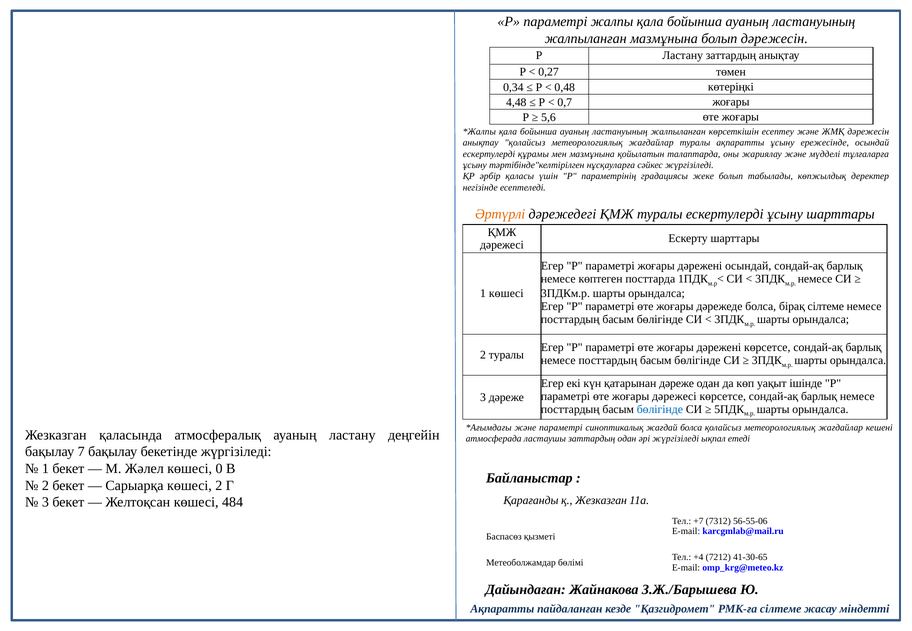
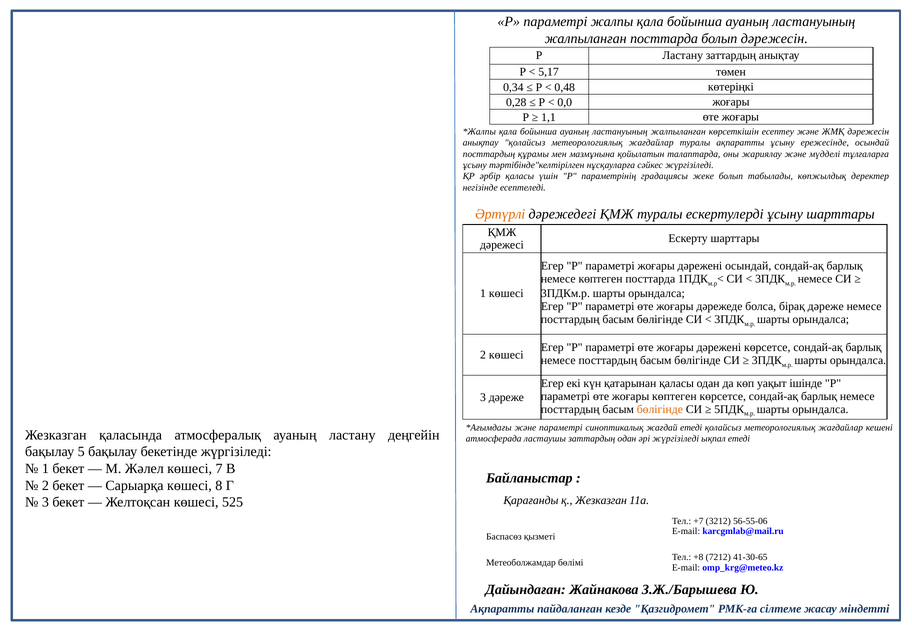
жалпыланған мазмұнына: мазмұнына -> посттарда
0,27: 0,27 -> 5,17
4,48: 4,48 -> 0,28
0,7: 0,7 -> 0,0
5,6: 5,6 -> 1,1
ескертулерді at (489, 154): ескертулерді -> посттардың
бірақ сілтеме: сілтеме -> дәреже
2 туралы: туралы -> көшесі
қатарынан дәреже: дәреже -> қаласы
жоғары дәрежесі: дәрежесі -> көптеген
бөлігінде at (660, 409) colour: blue -> orange
жағдай болса: болса -> етеді
7: 7 -> 5
0: 0 -> 7
көшесі 2: 2 -> 8
484: 484 -> 525
7312: 7312 -> 3212
+4: +4 -> +8
